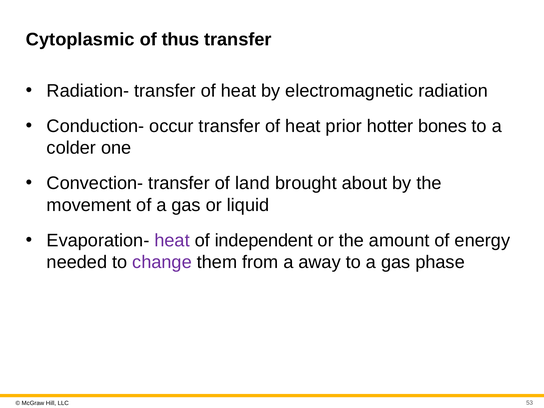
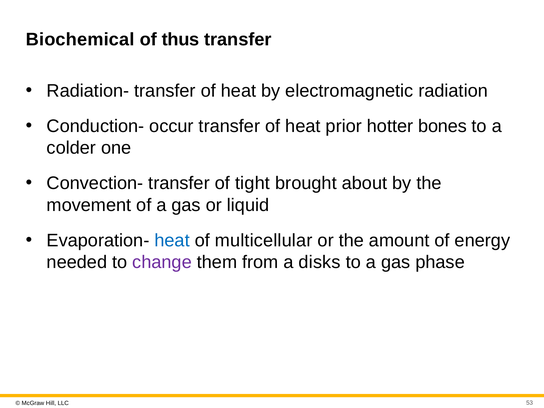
Cytoplasmic: Cytoplasmic -> Biochemical
land: land -> tight
heat at (172, 240) colour: purple -> blue
independent: independent -> multicellular
away: away -> disks
